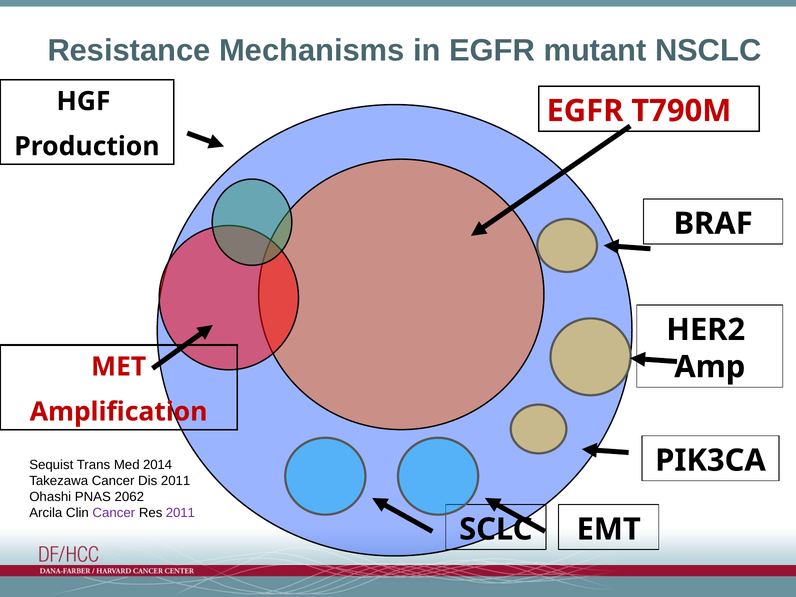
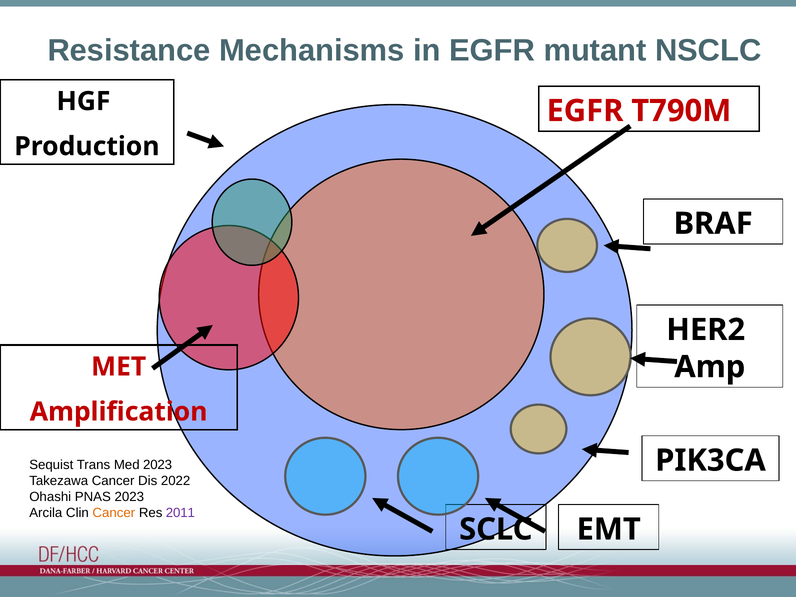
Med 2014: 2014 -> 2023
Dis 2011: 2011 -> 2022
PNAS 2062: 2062 -> 2023
Cancer at (114, 513) colour: purple -> orange
